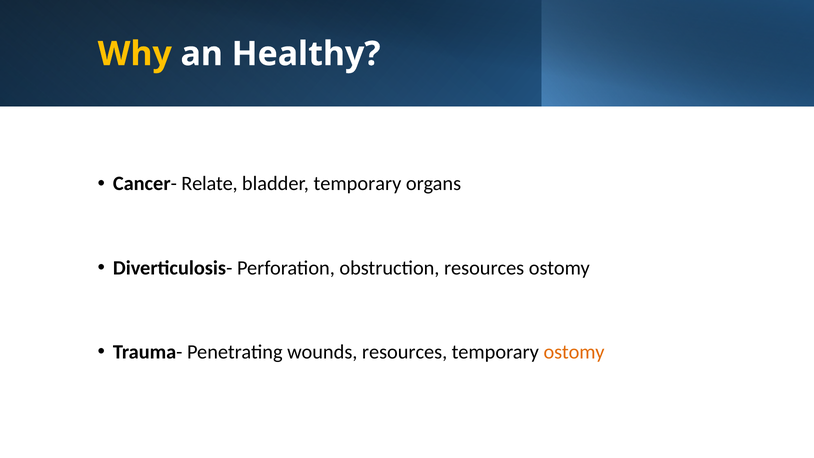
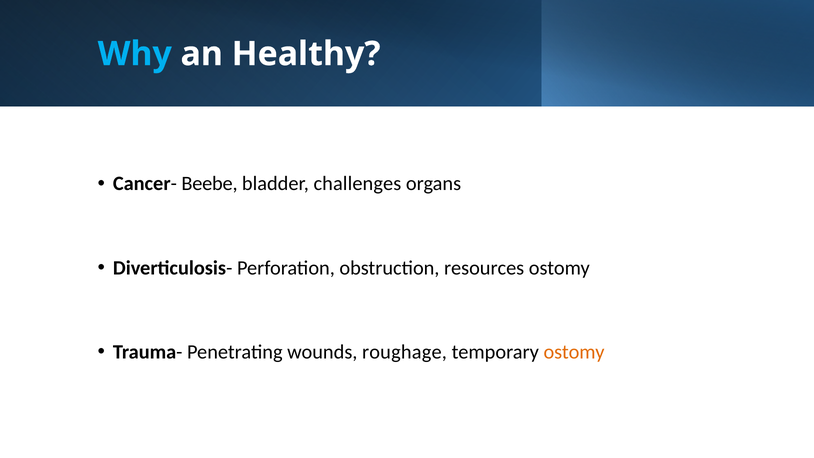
Why colour: yellow -> light blue
Relate: Relate -> Beebe
bladder temporary: temporary -> challenges
wounds resources: resources -> roughage
